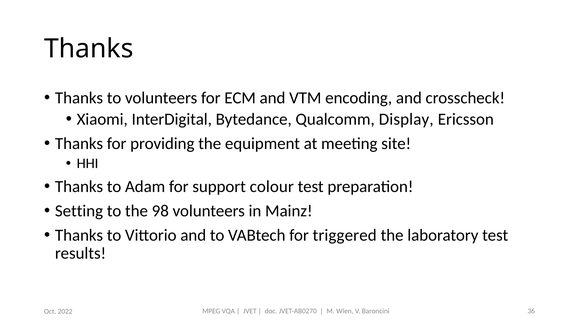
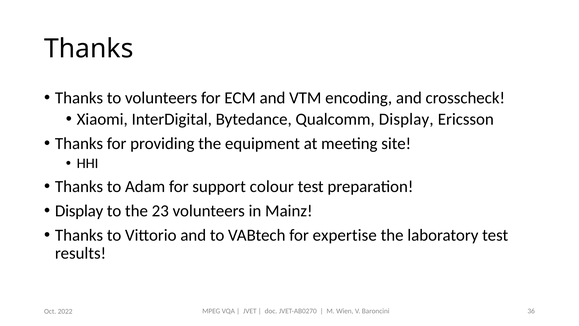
Setting at (79, 211): Setting -> Display
98: 98 -> 23
triggered: triggered -> expertise
